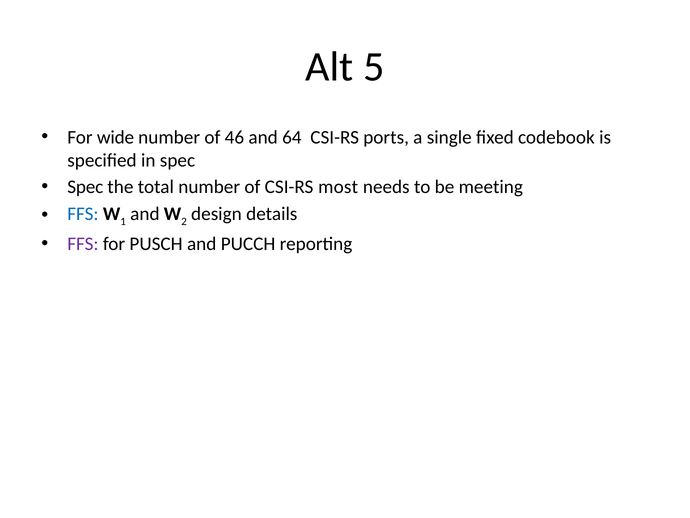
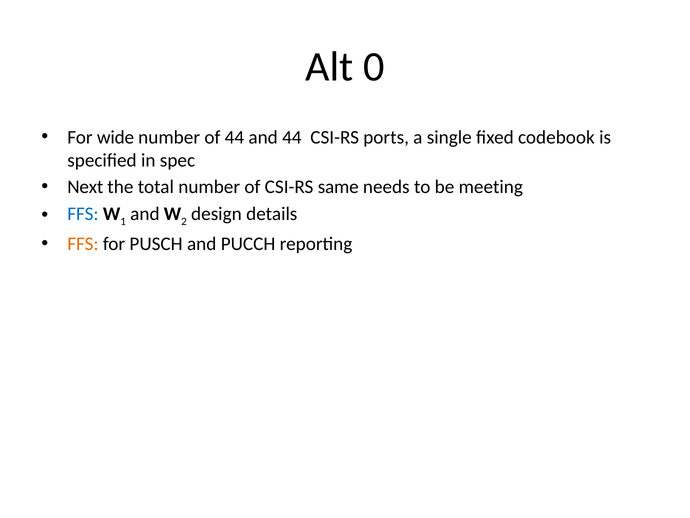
5: 5 -> 0
of 46: 46 -> 44
and 64: 64 -> 44
Spec at (85, 187): Spec -> Next
most: most -> same
FFS at (83, 244) colour: purple -> orange
